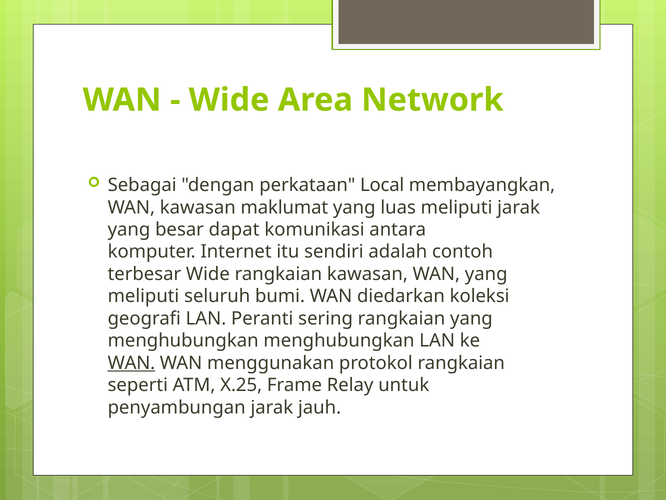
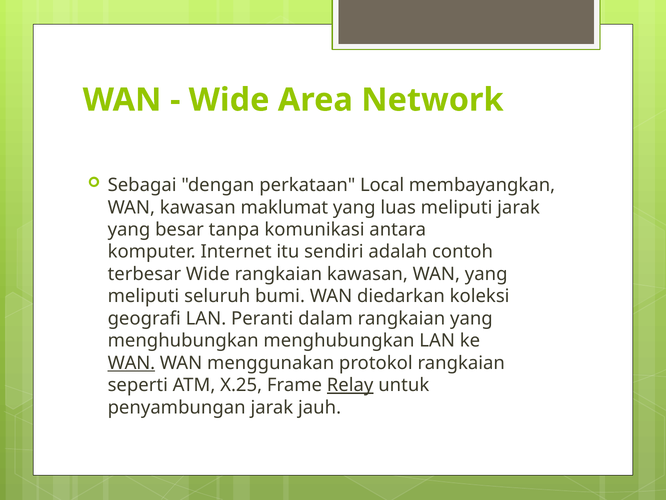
dapat: dapat -> tanpa
sering: sering -> dalam
Relay underline: none -> present
